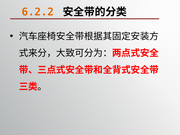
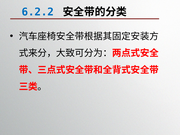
6.2.2 colour: orange -> blue
